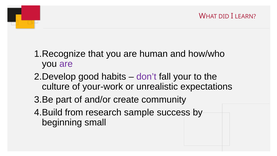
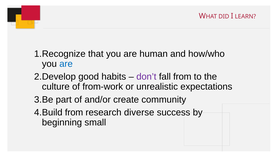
are at (66, 64) colour: purple -> blue
fall your: your -> from
your-work: your-work -> from-work
sample: sample -> diverse
